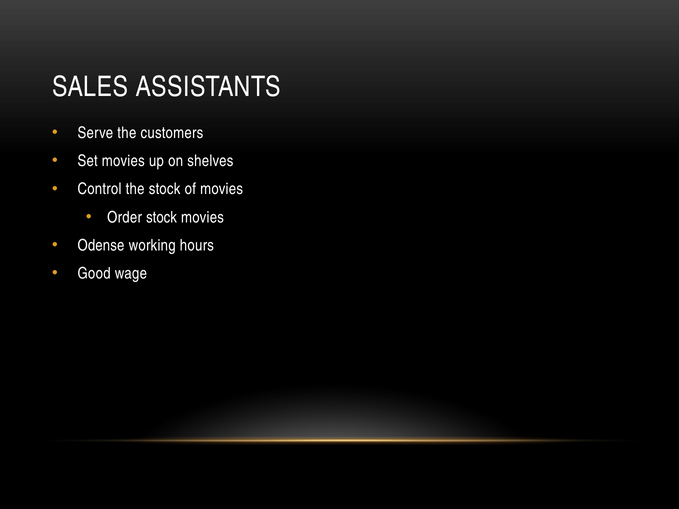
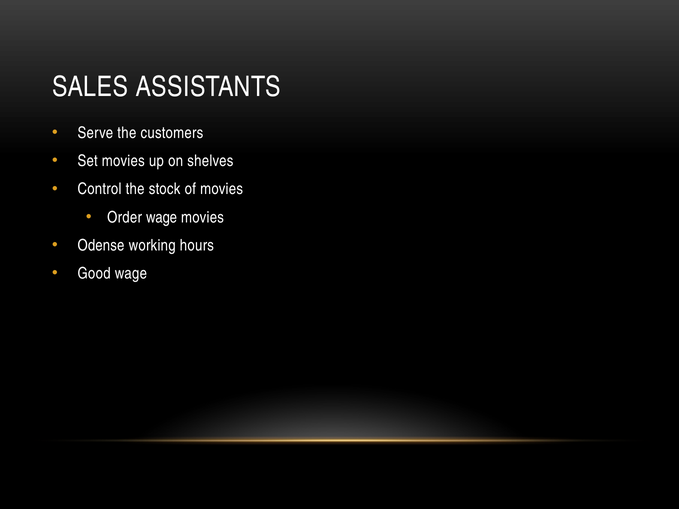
Order stock: stock -> wage
